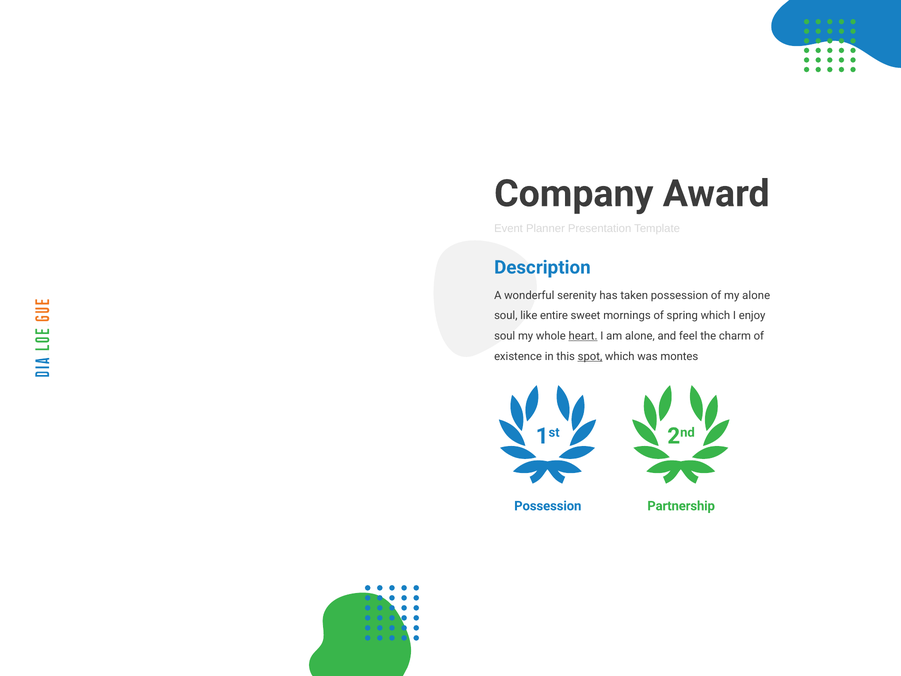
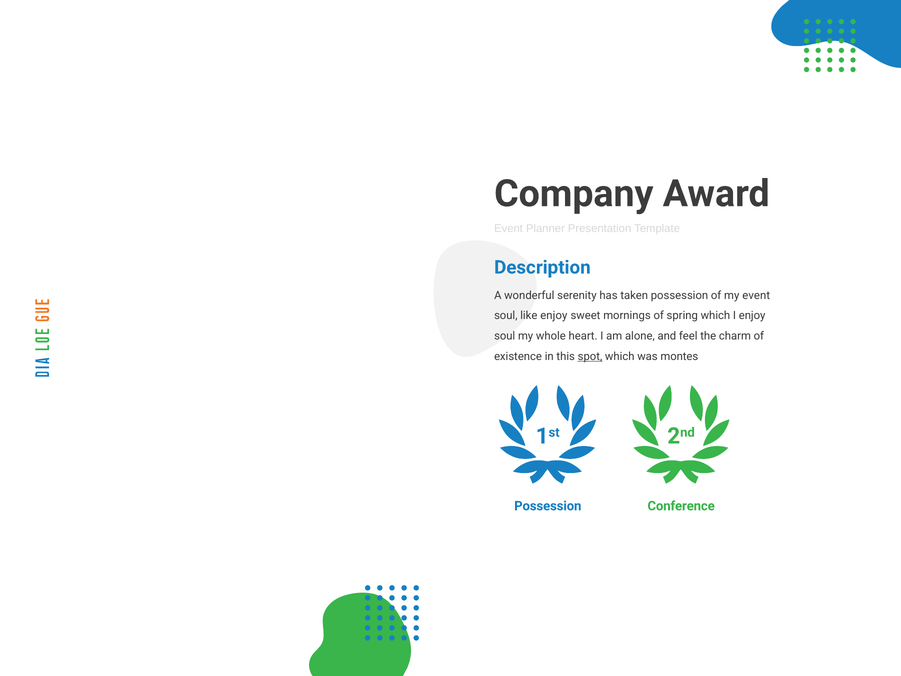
my alone: alone -> event
like entire: entire -> enjoy
heart underline: present -> none
Partnership: Partnership -> Conference
